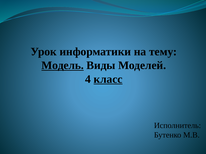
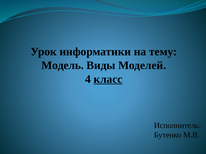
Модель underline: present -> none
